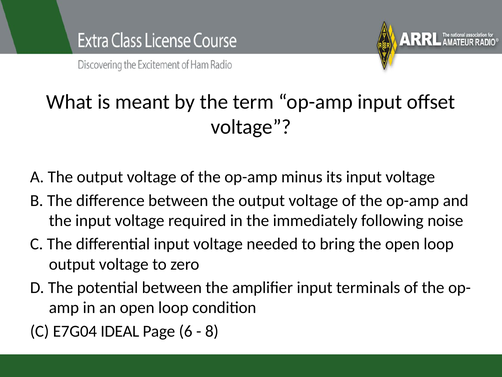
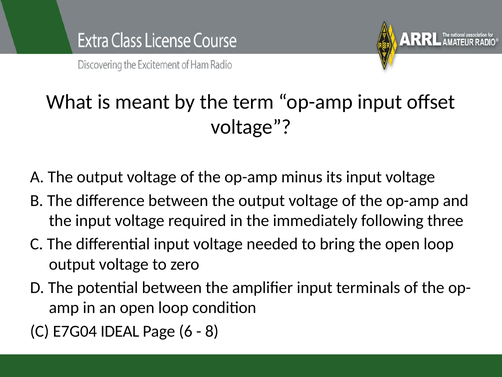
noise: noise -> three
